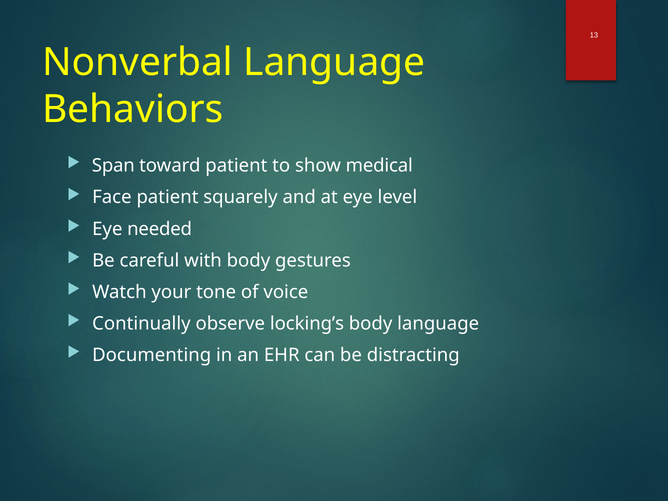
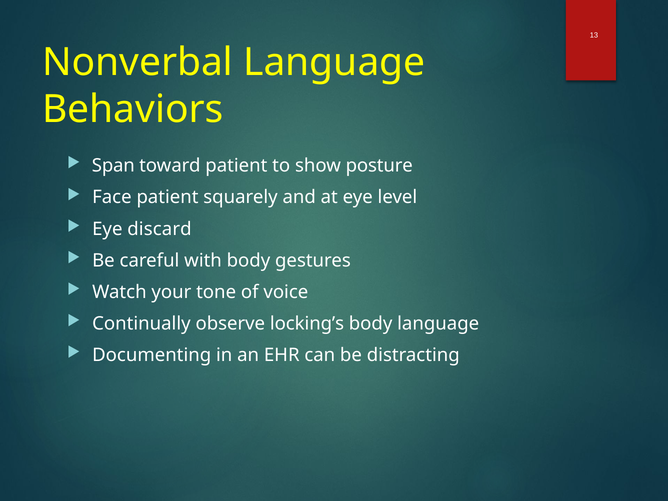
medical: medical -> posture
needed: needed -> discard
